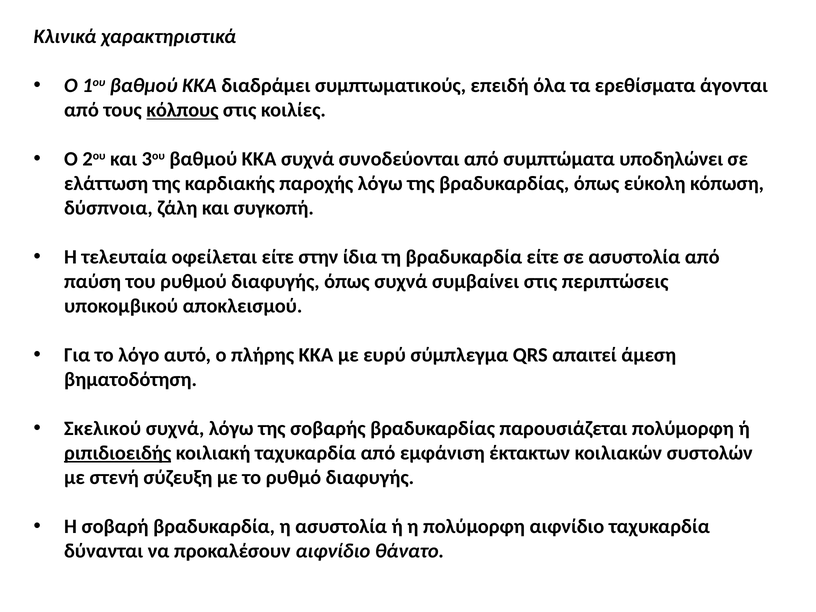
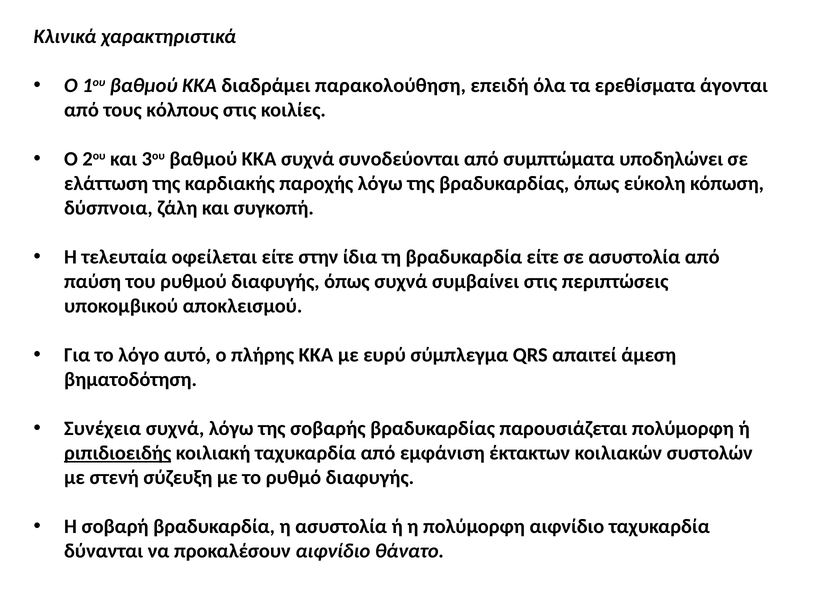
συμπτωματικούς: συμπτωματικούς -> παρακολούθηση
κόλπους underline: present -> none
Σκελικού: Σκελικού -> Συνέχεια
